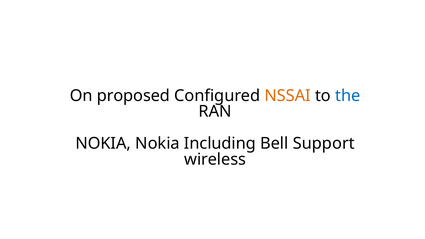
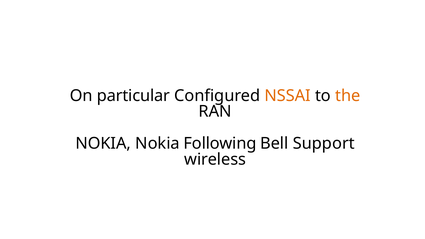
proposed: proposed -> particular
the colour: blue -> orange
Including: Including -> Following
